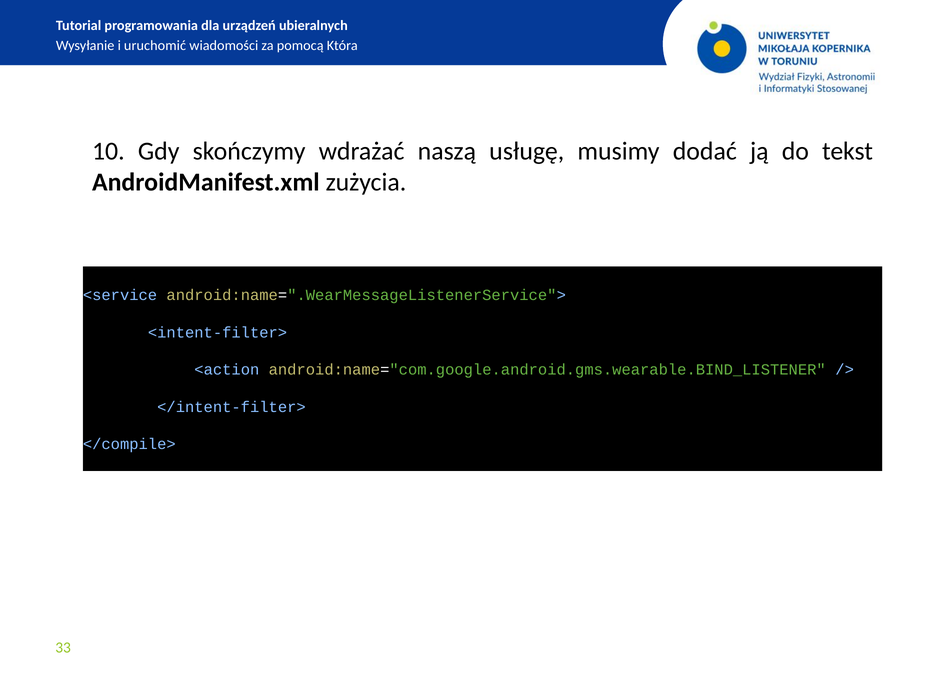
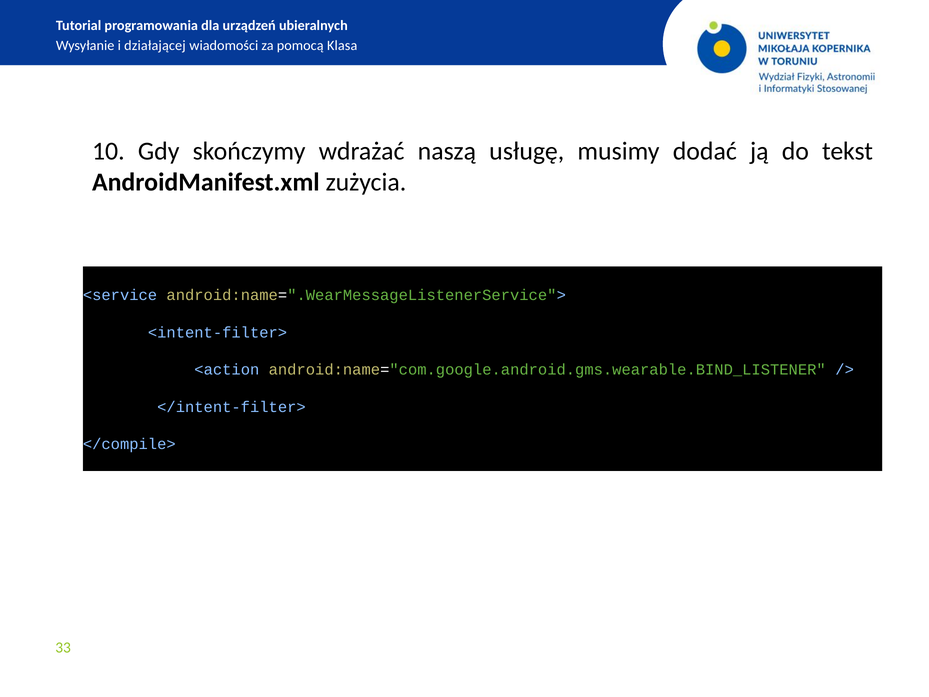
uruchomić: uruchomić -> działającej
Która: Która -> Klasa
